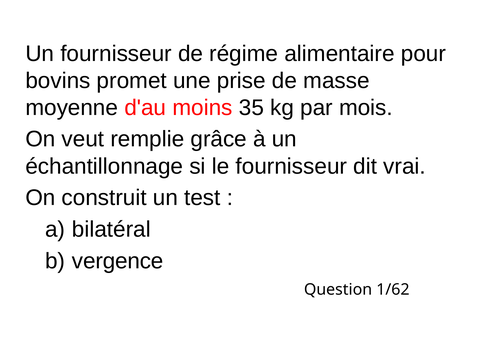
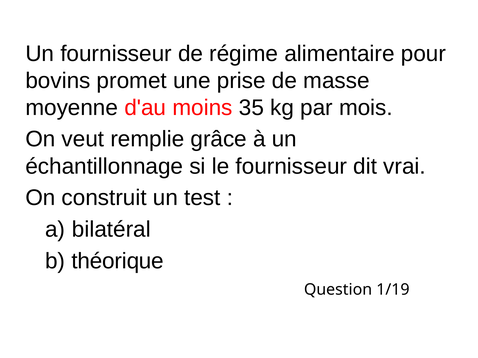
vergence: vergence -> théorique
1/62: 1/62 -> 1/19
